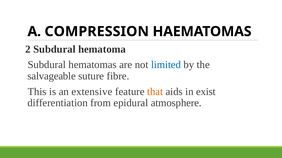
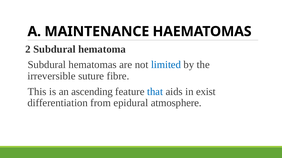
COMPRESSION: COMPRESSION -> MAINTENANCE
salvageable: salvageable -> irreversible
extensive: extensive -> ascending
that colour: orange -> blue
